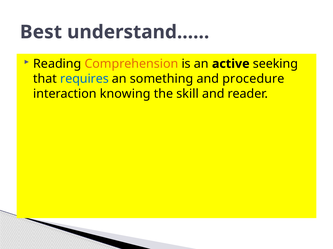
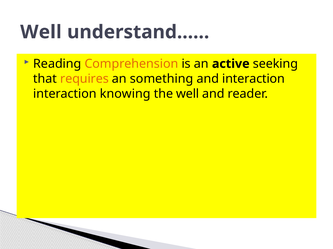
Best at (41, 32): Best -> Well
requires colour: blue -> orange
and procedure: procedure -> interaction
the skill: skill -> well
